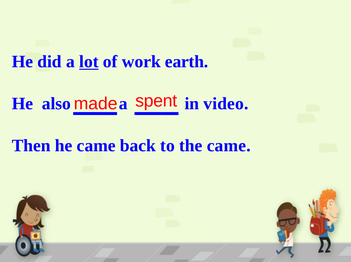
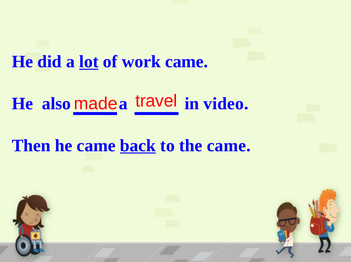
work earth: earth -> came
spent: spent -> travel
back underline: none -> present
